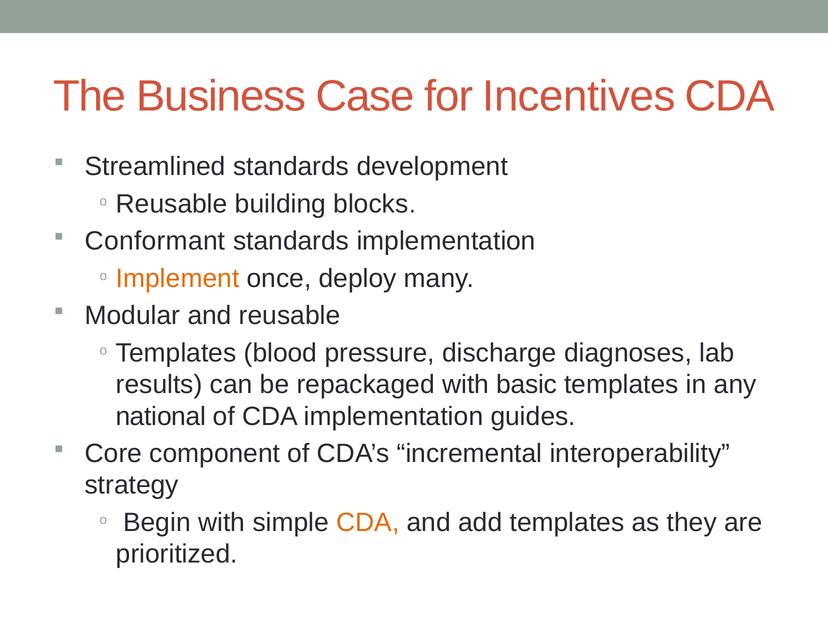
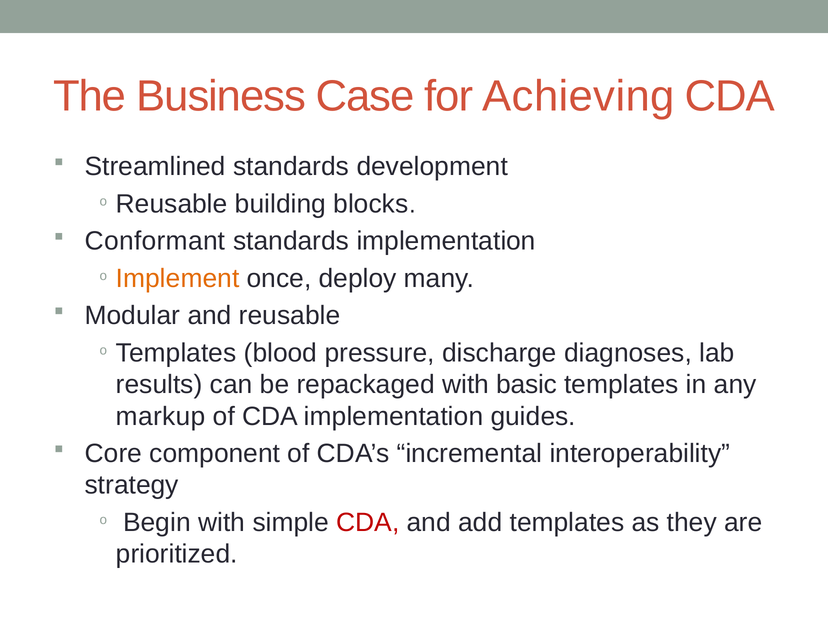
Incentives: Incentives -> Achieving
national: national -> markup
CDA at (368, 522) colour: orange -> red
